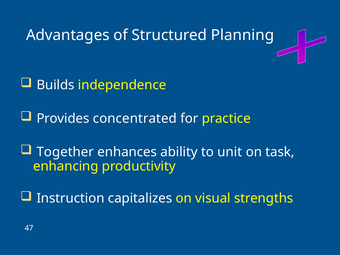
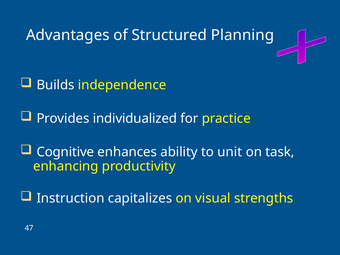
concentrated: concentrated -> individualized
Together: Together -> Cognitive
